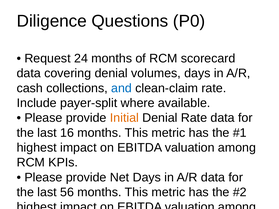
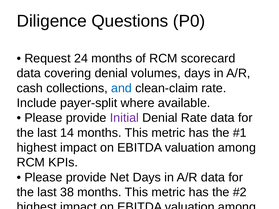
Initial colour: orange -> purple
16: 16 -> 14
56: 56 -> 38
